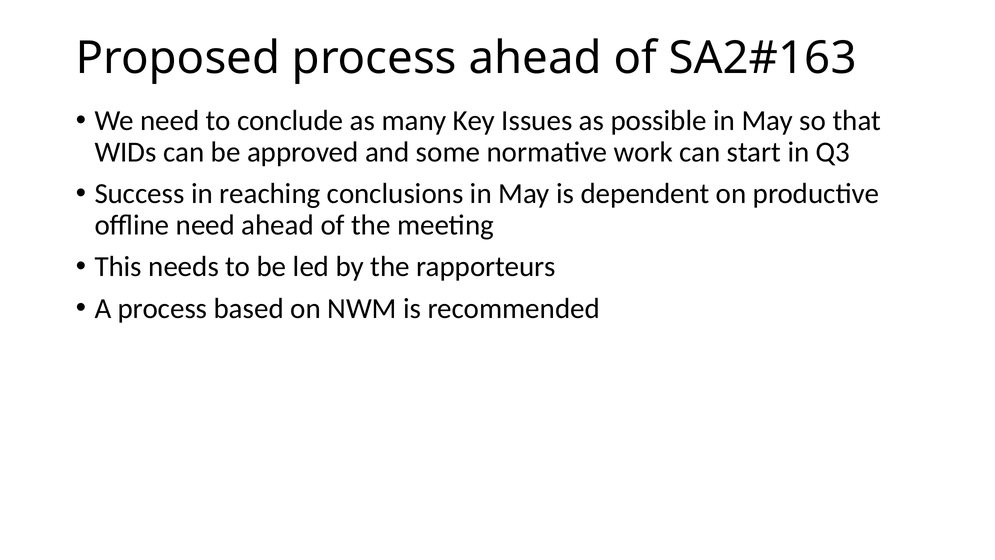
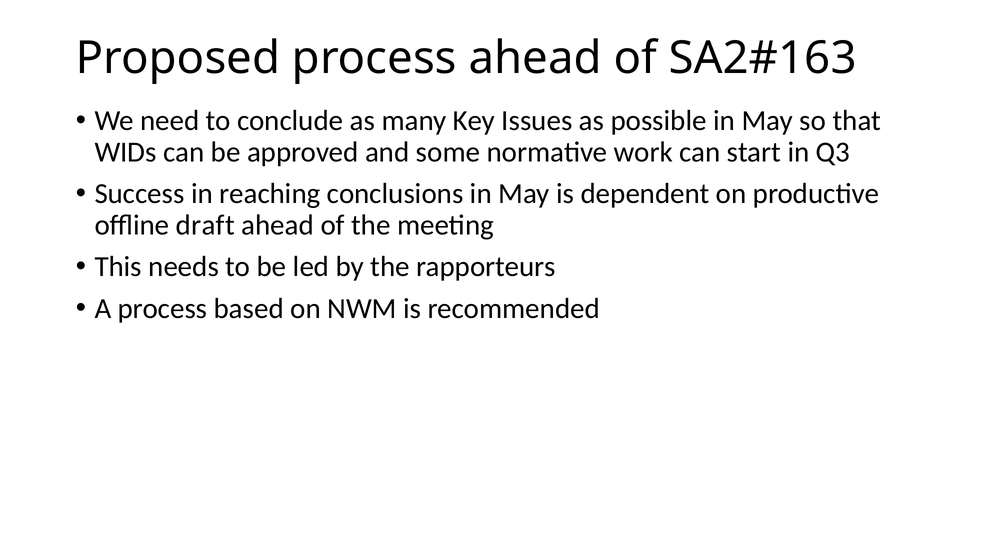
offline need: need -> draft
